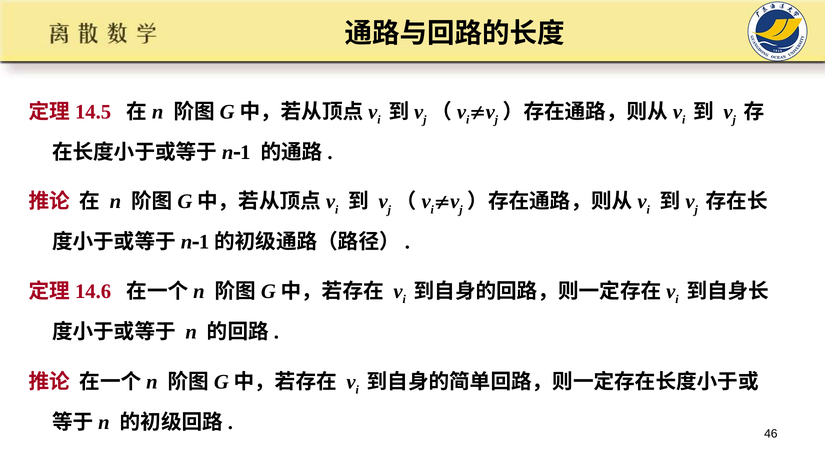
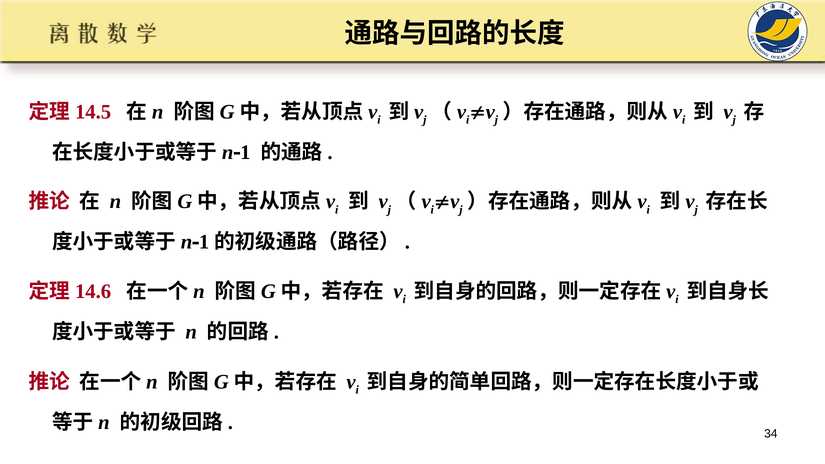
46: 46 -> 34
